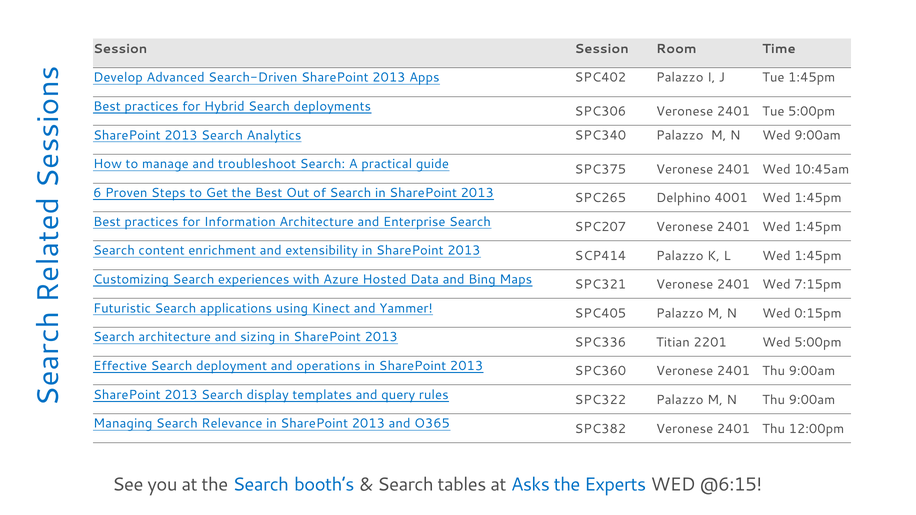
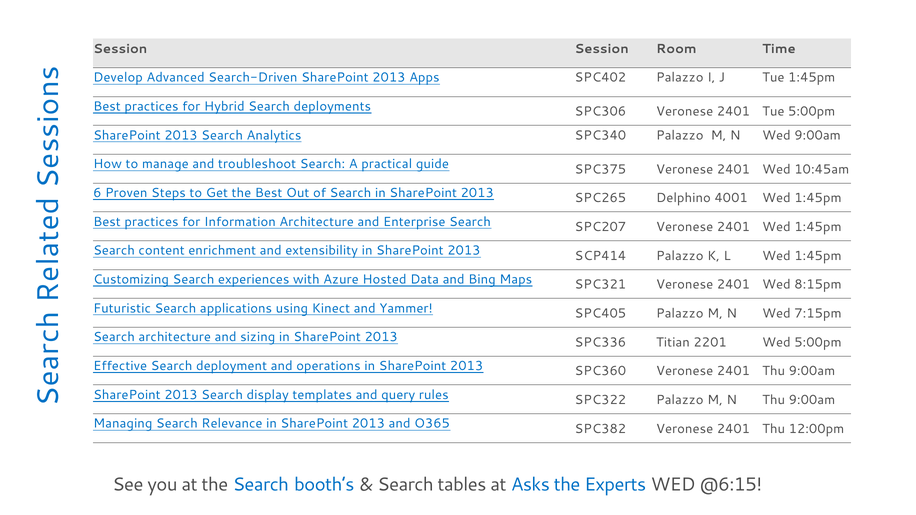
7:15pm: 7:15pm -> 8:15pm
0:15pm: 0:15pm -> 7:15pm
